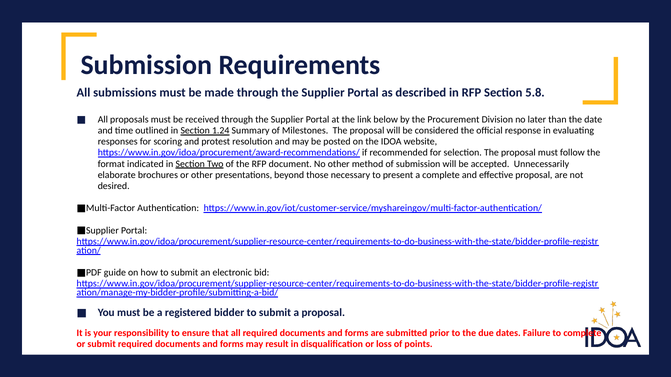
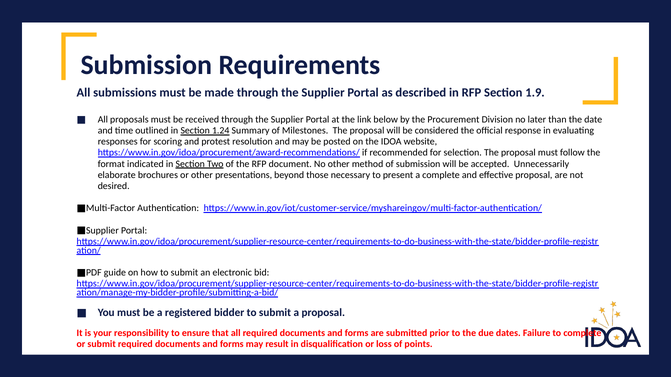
5.8: 5.8 -> 1.9
